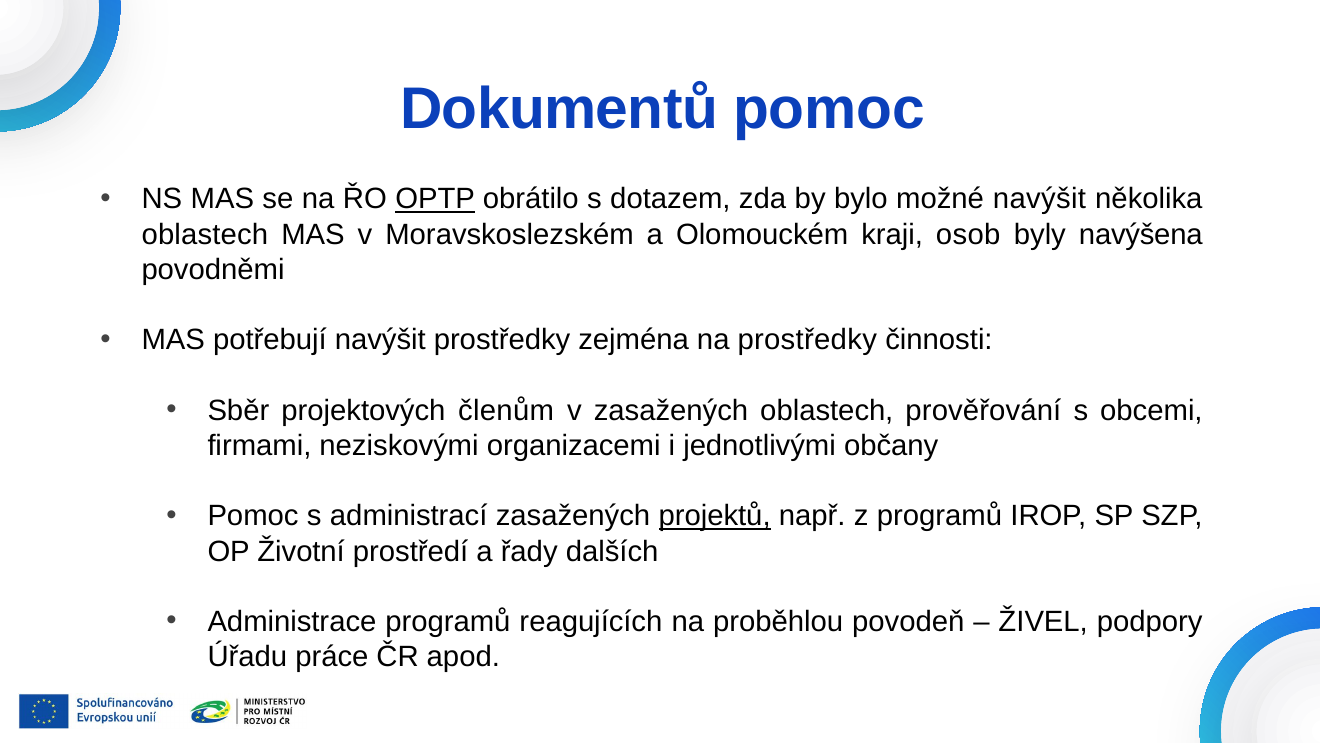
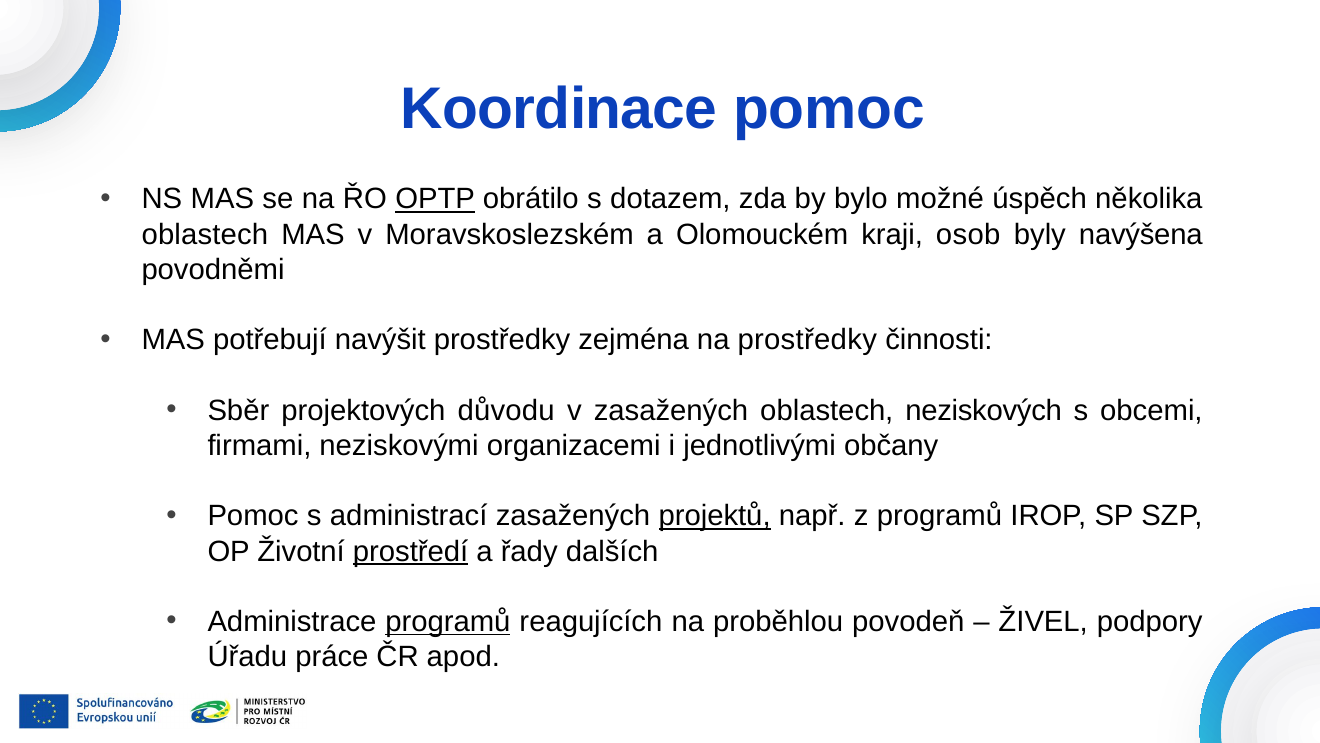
Dokumentů: Dokumentů -> Koordinace
možné navýšit: navýšit -> úspěch
členům: členům -> důvodu
prověřování: prověřování -> neziskových
prostředí underline: none -> present
programů at (448, 621) underline: none -> present
